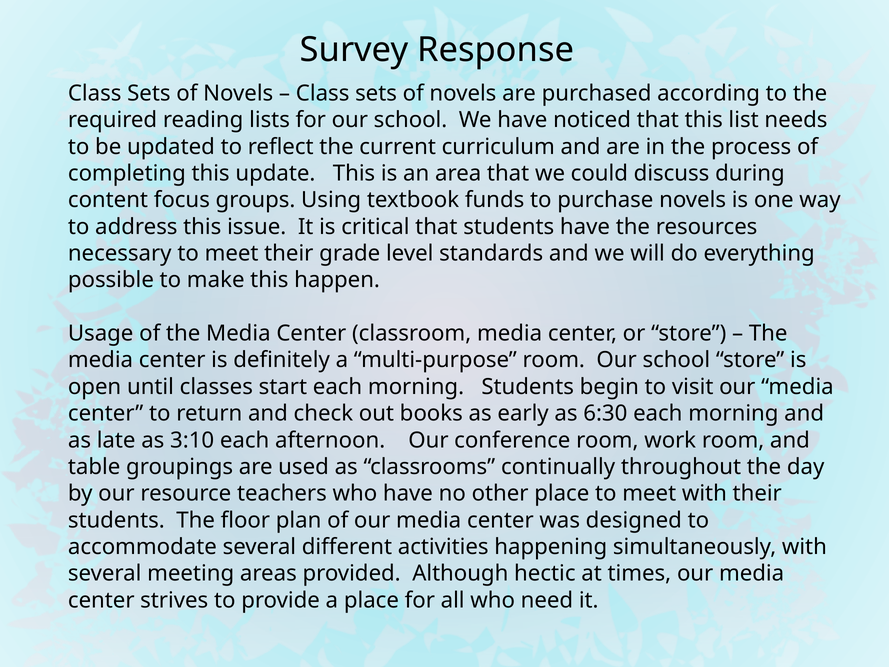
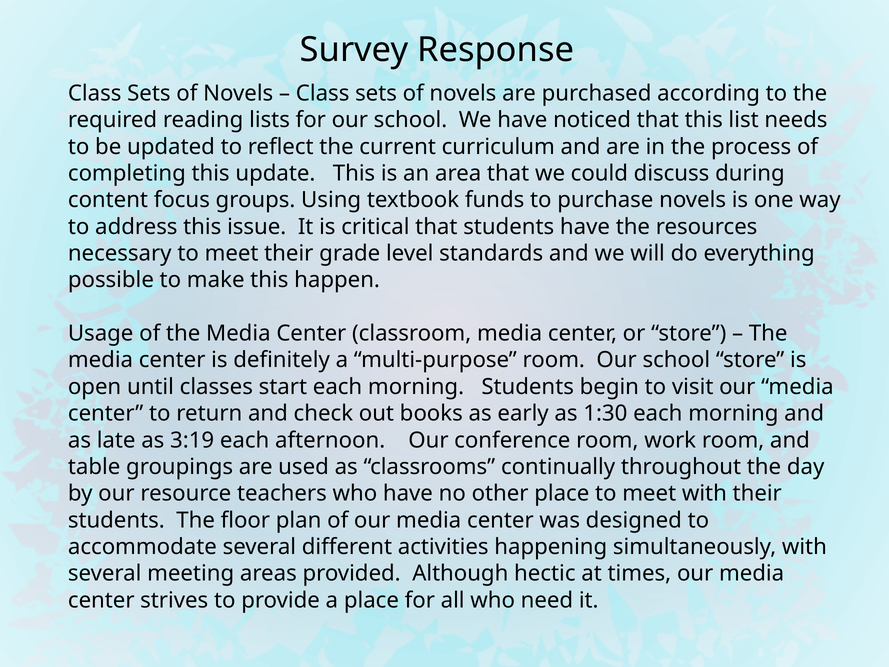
6:30: 6:30 -> 1:30
3:10: 3:10 -> 3:19
